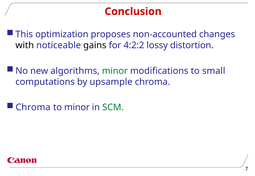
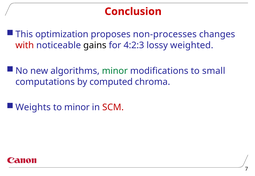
non-accounted: non-accounted -> non-processes
with colour: black -> red
4:2:2: 4:2:2 -> 4:2:3
distortion: distortion -> weighted
upsample: upsample -> computed
Chroma at (33, 108): Chroma -> Weights
SCM colour: green -> red
